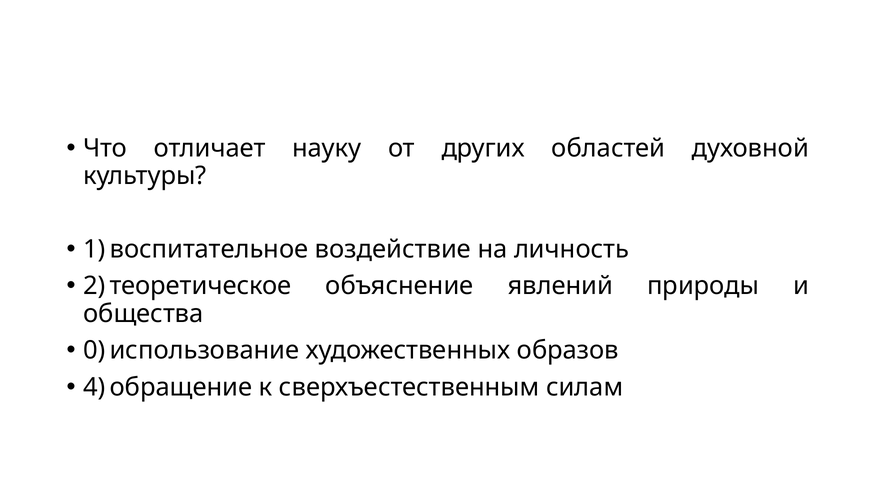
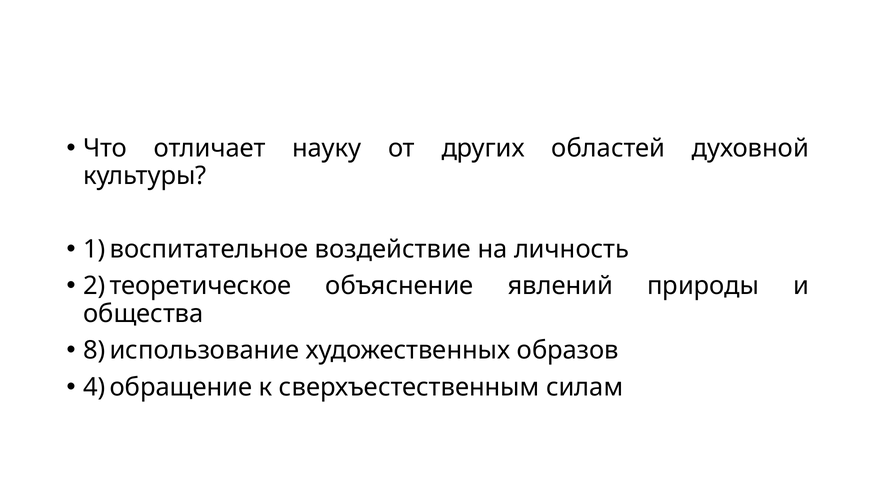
0: 0 -> 8
